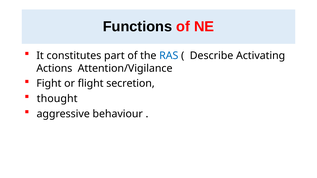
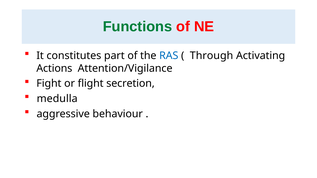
Functions colour: black -> green
Describe: Describe -> Through
thought: thought -> medulla
